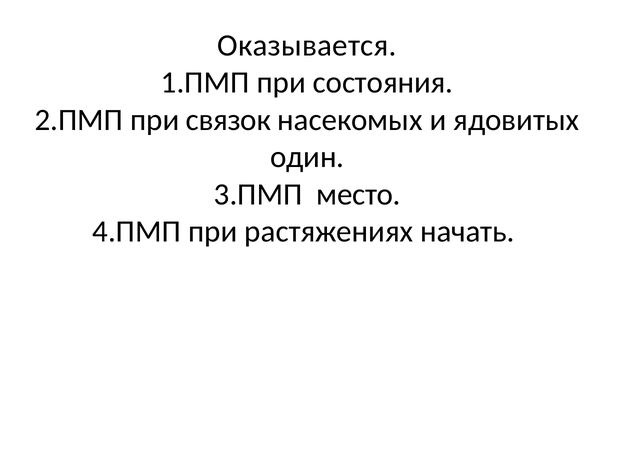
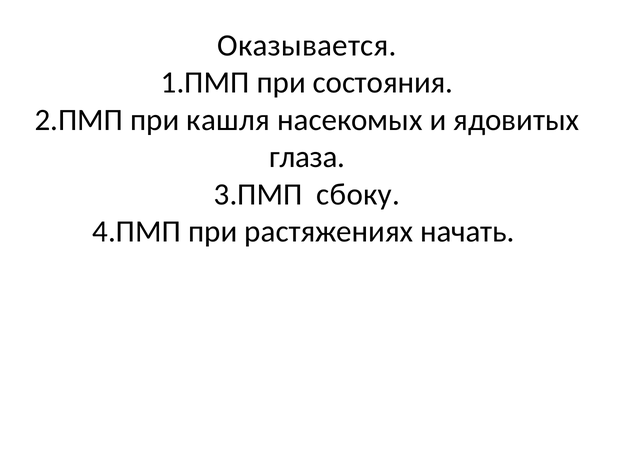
связок: связок -> кашля
один: один -> глаза
место: место -> сбоку
